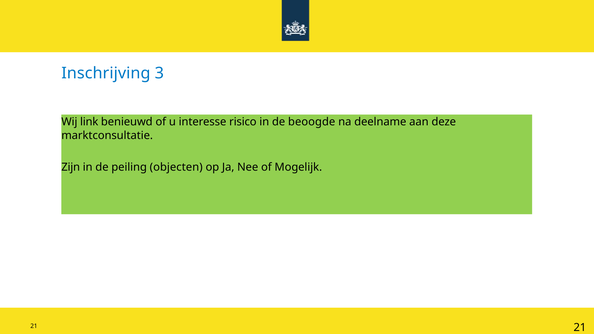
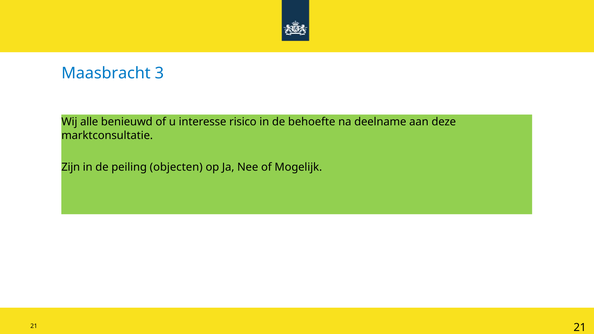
Inschrijving: Inschrijving -> Maasbracht
link: link -> alle
beoogde: beoogde -> behoefte
